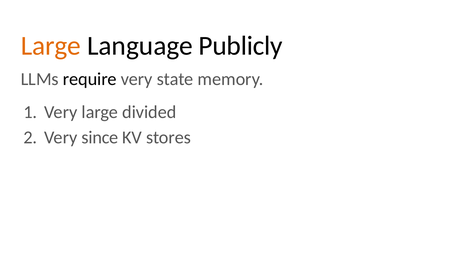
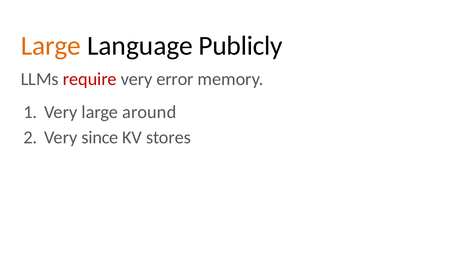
require colour: black -> red
state: state -> error
divided: divided -> around
